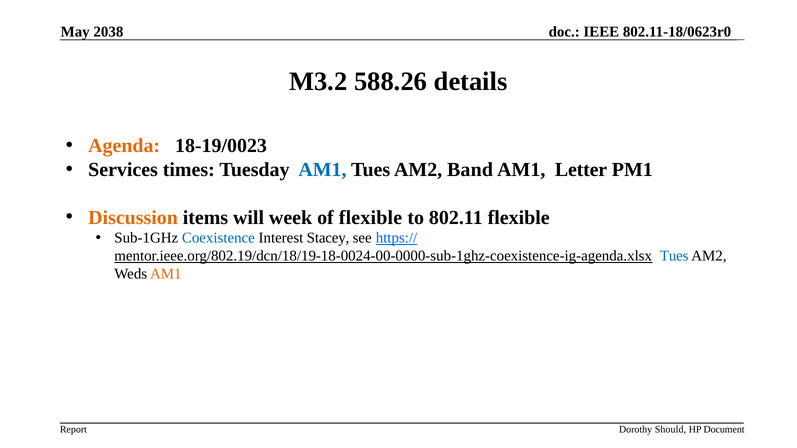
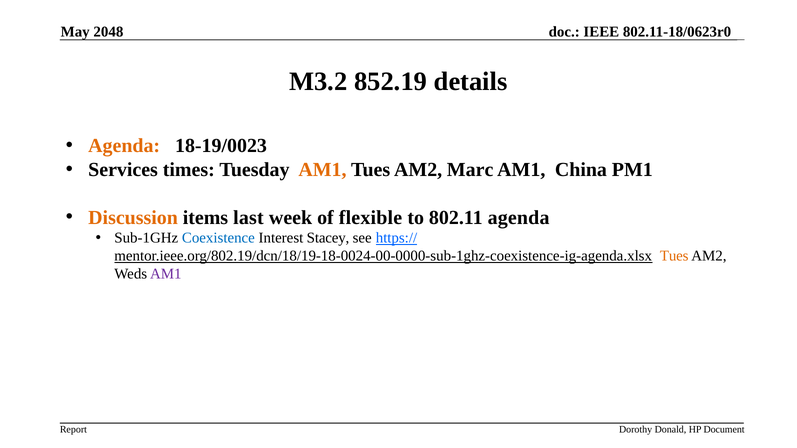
2038: 2038 -> 2048
588.26: 588.26 -> 852.19
AM1 at (322, 170) colour: blue -> orange
Band: Band -> Marc
Letter: Letter -> China
will: will -> last
802.11 flexible: flexible -> agenda
Tues at (674, 256) colour: blue -> orange
AM1 at (166, 274) colour: orange -> purple
Should: Should -> Donald
